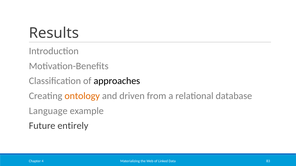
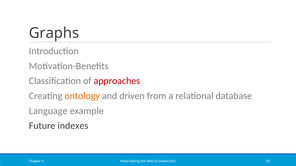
Results: Results -> Graphs
approaches colour: black -> red
entirely: entirely -> indexes
